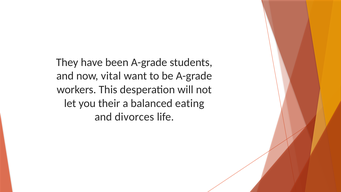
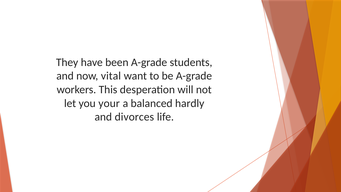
their: their -> your
eating: eating -> hardly
